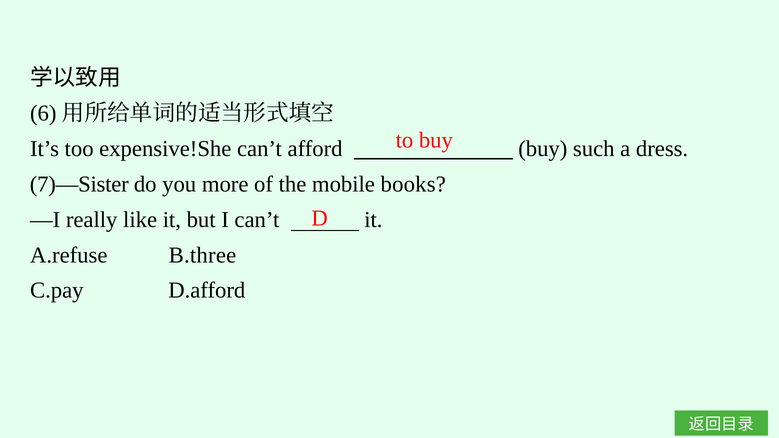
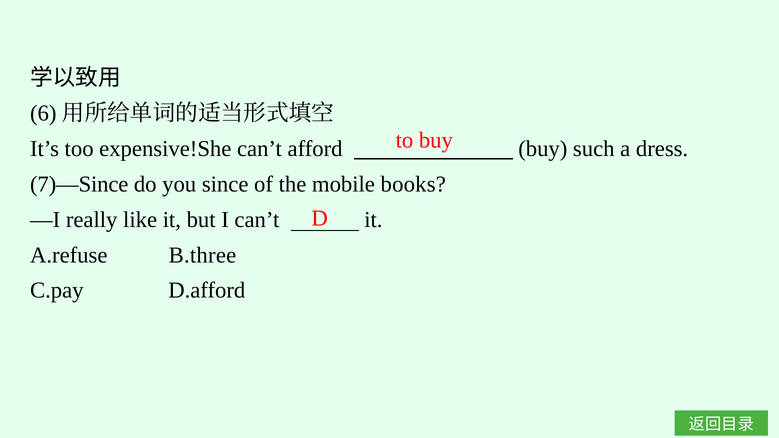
7)—Sister: 7)—Sister -> 7)—Since
more: more -> since
